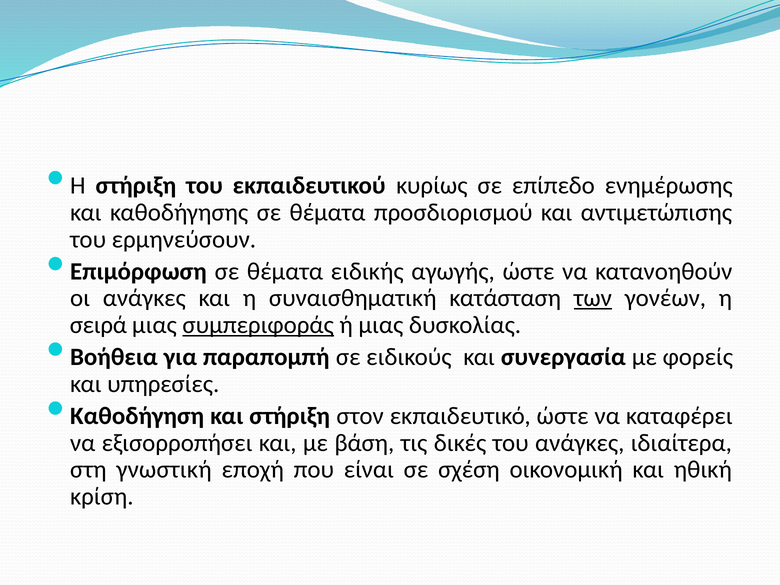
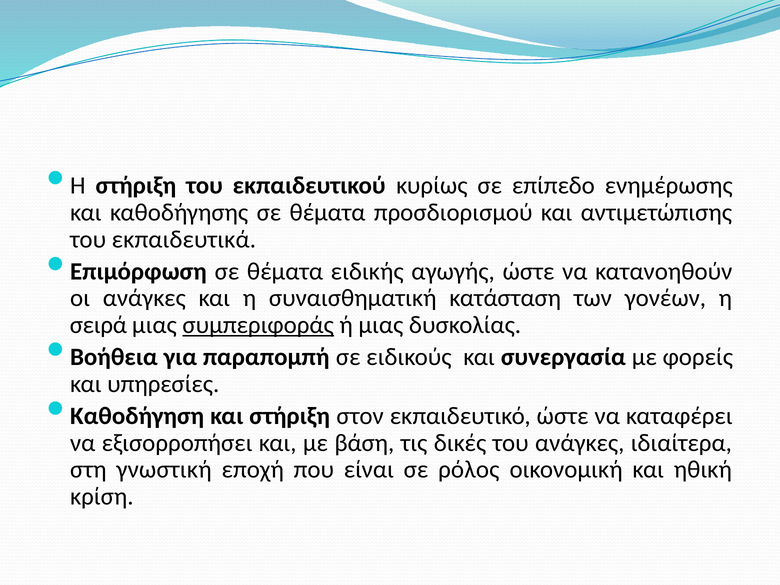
ερμηνεύσουν: ερμηνεύσουν -> εκπαιδευτικά
των underline: present -> none
σχέση: σχέση -> ρόλος
